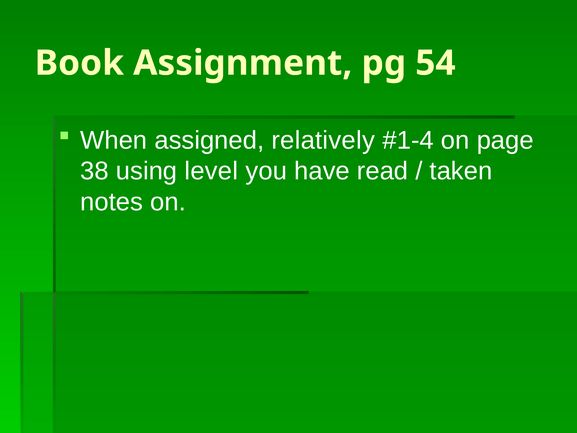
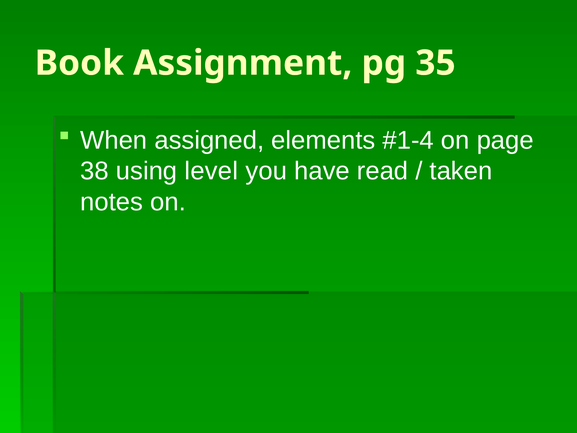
54: 54 -> 35
relatively: relatively -> elements
